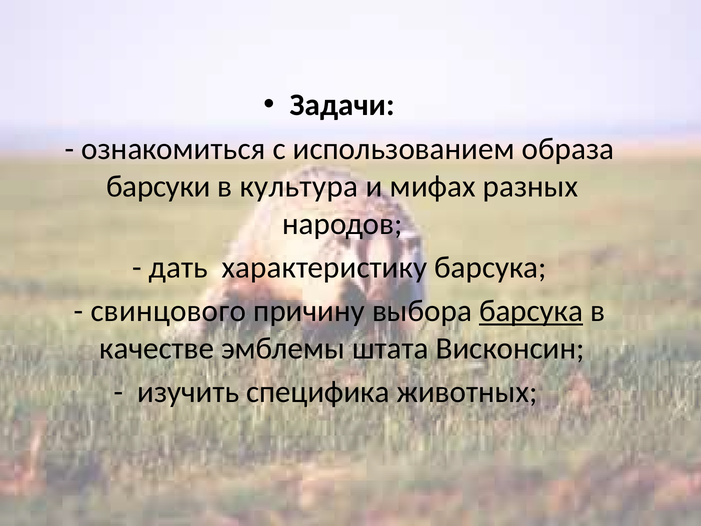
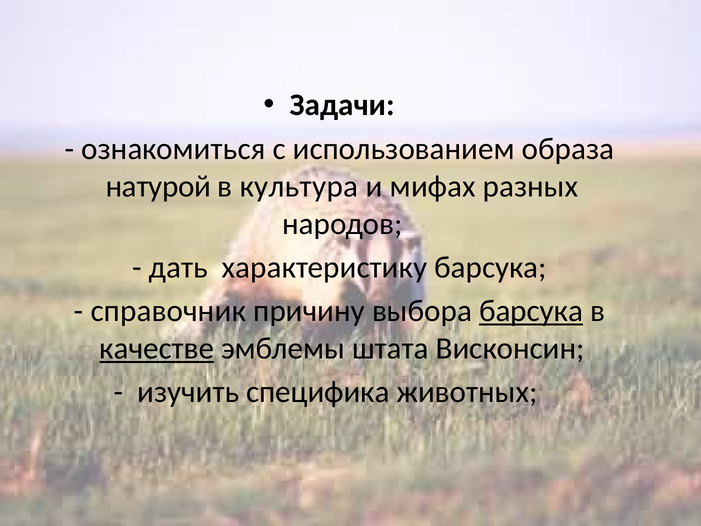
барсуки: барсуки -> натурой
свинцового: свинцового -> справочник
качестве underline: none -> present
